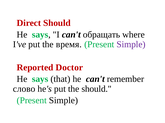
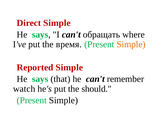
Direct Should: Should -> Simple
Simple at (131, 45) colour: purple -> orange
Reported Doctor: Doctor -> Simple
слово: слово -> watch
